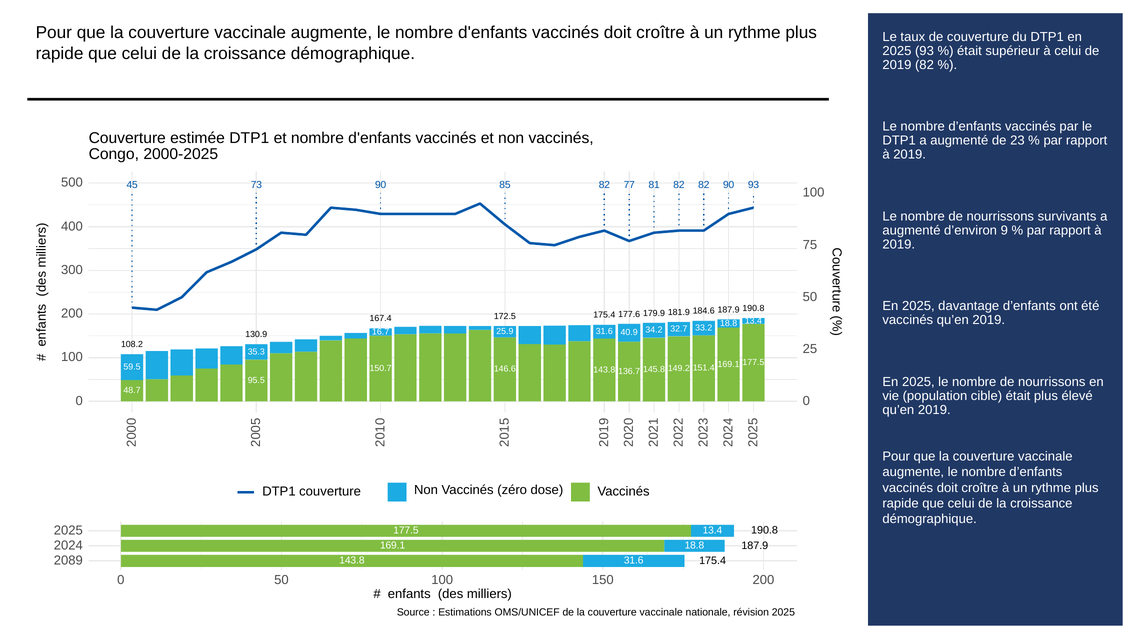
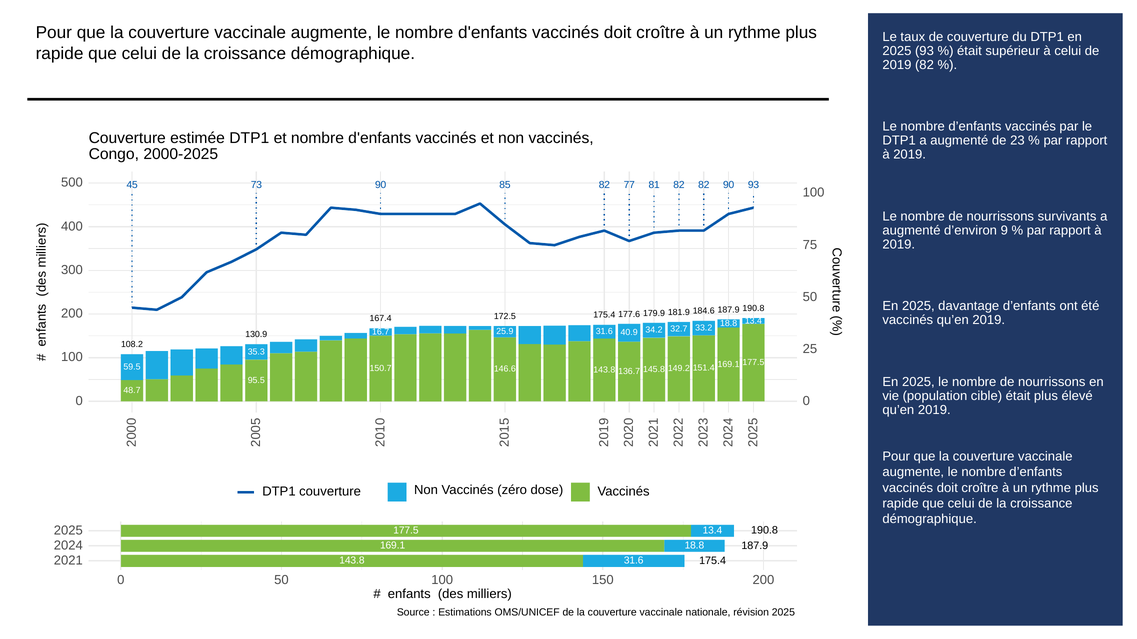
2089: 2089 -> 2021
